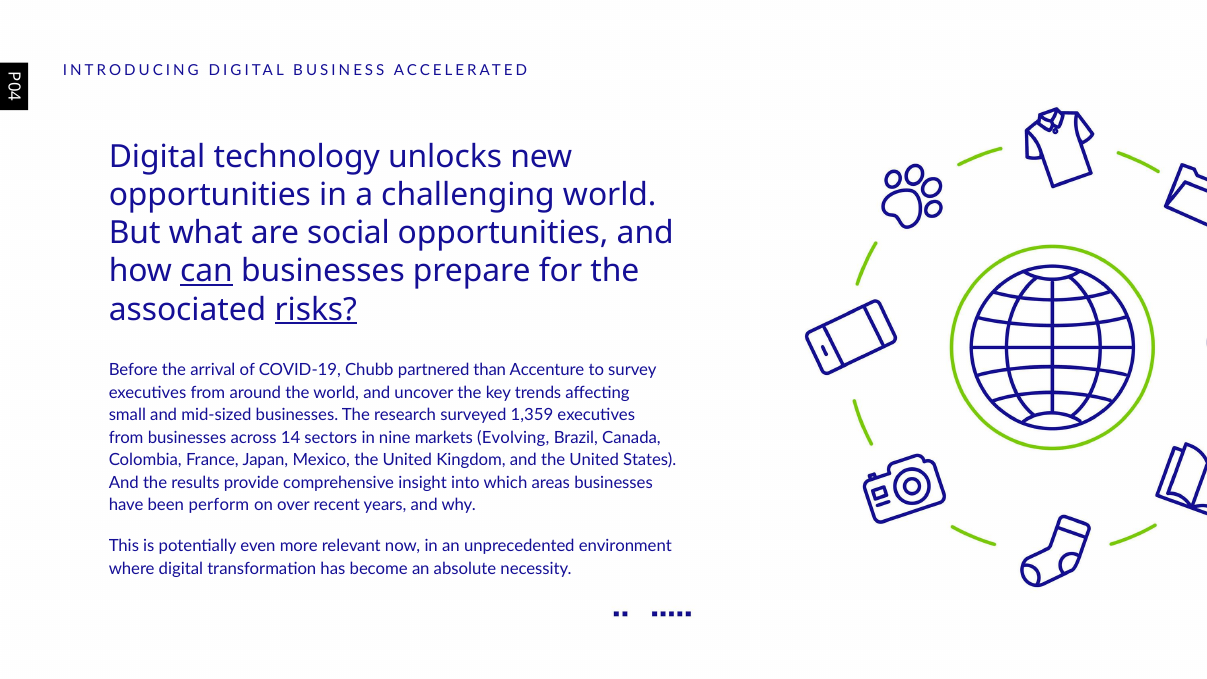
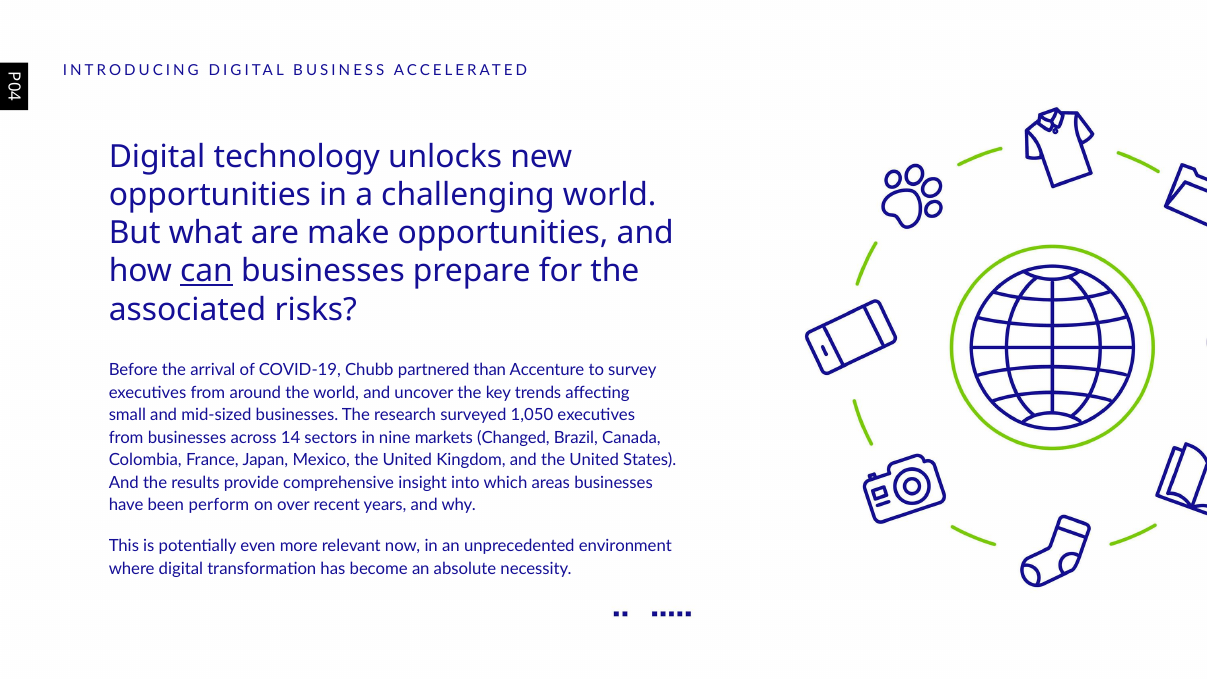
social: social -> make
risks underline: present -> none
1,359: 1,359 -> 1,050
Evolving: Evolving -> Changed
